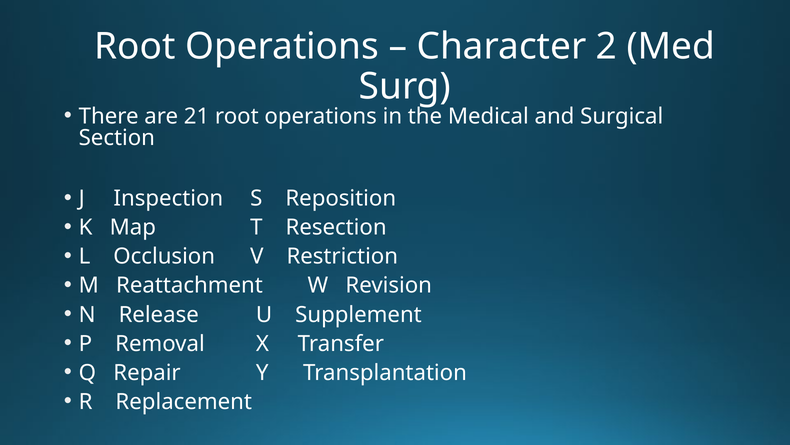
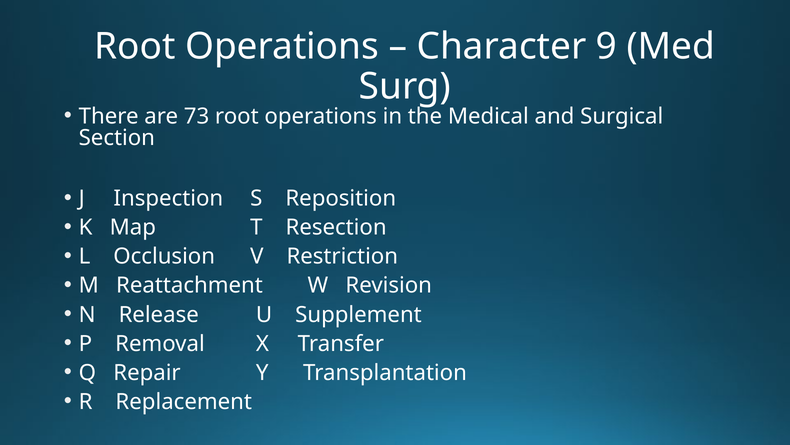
2: 2 -> 9
21: 21 -> 73
